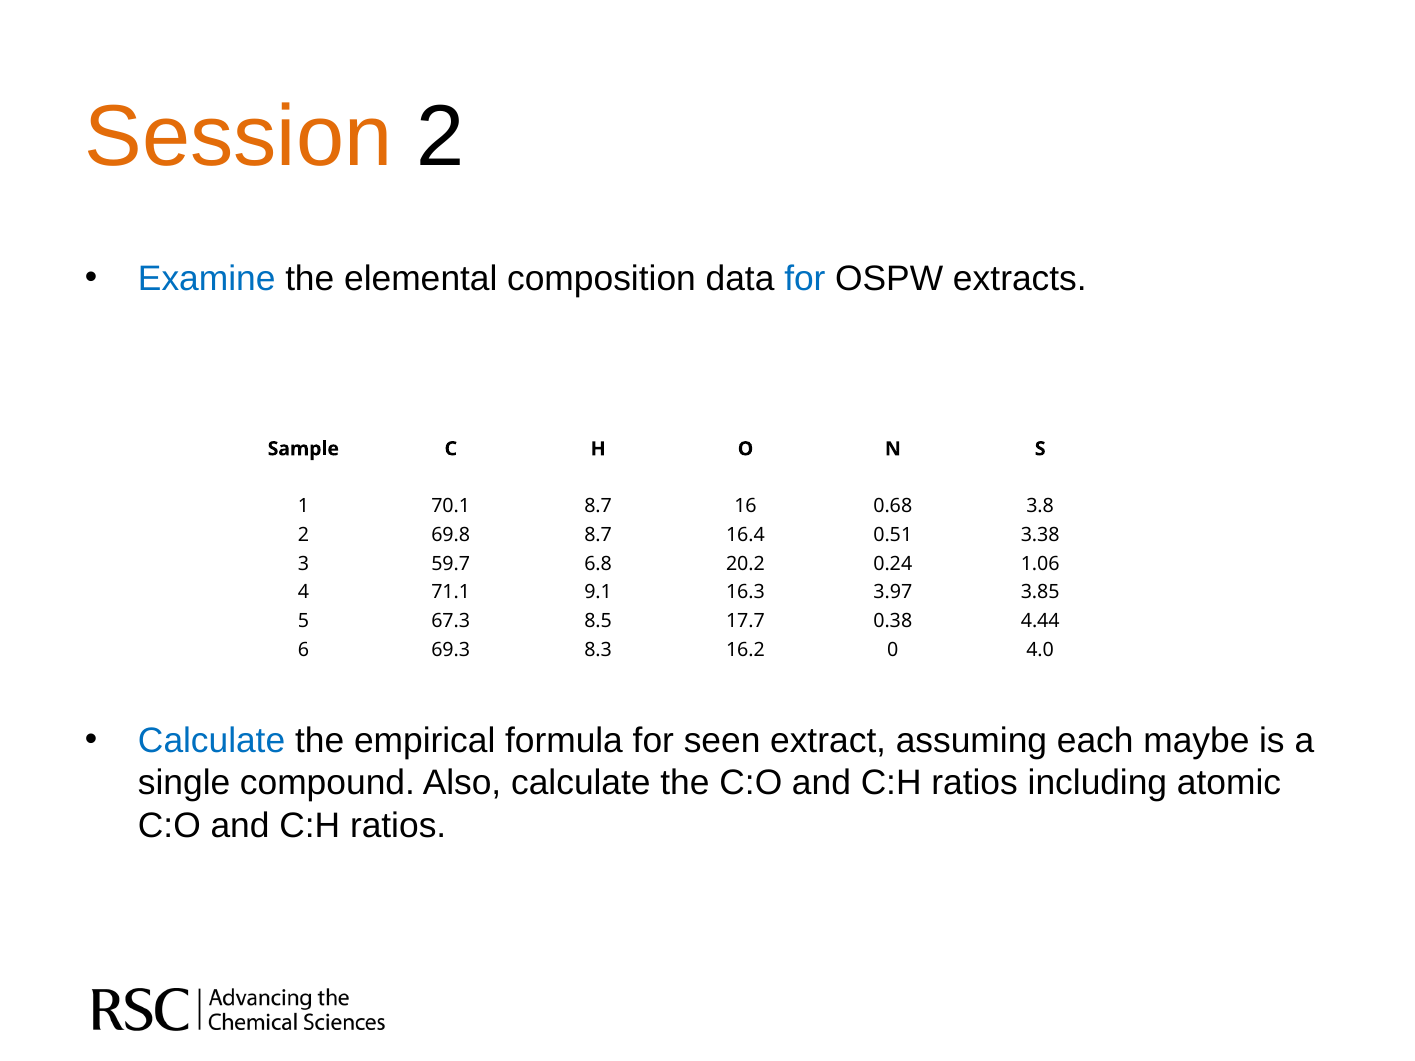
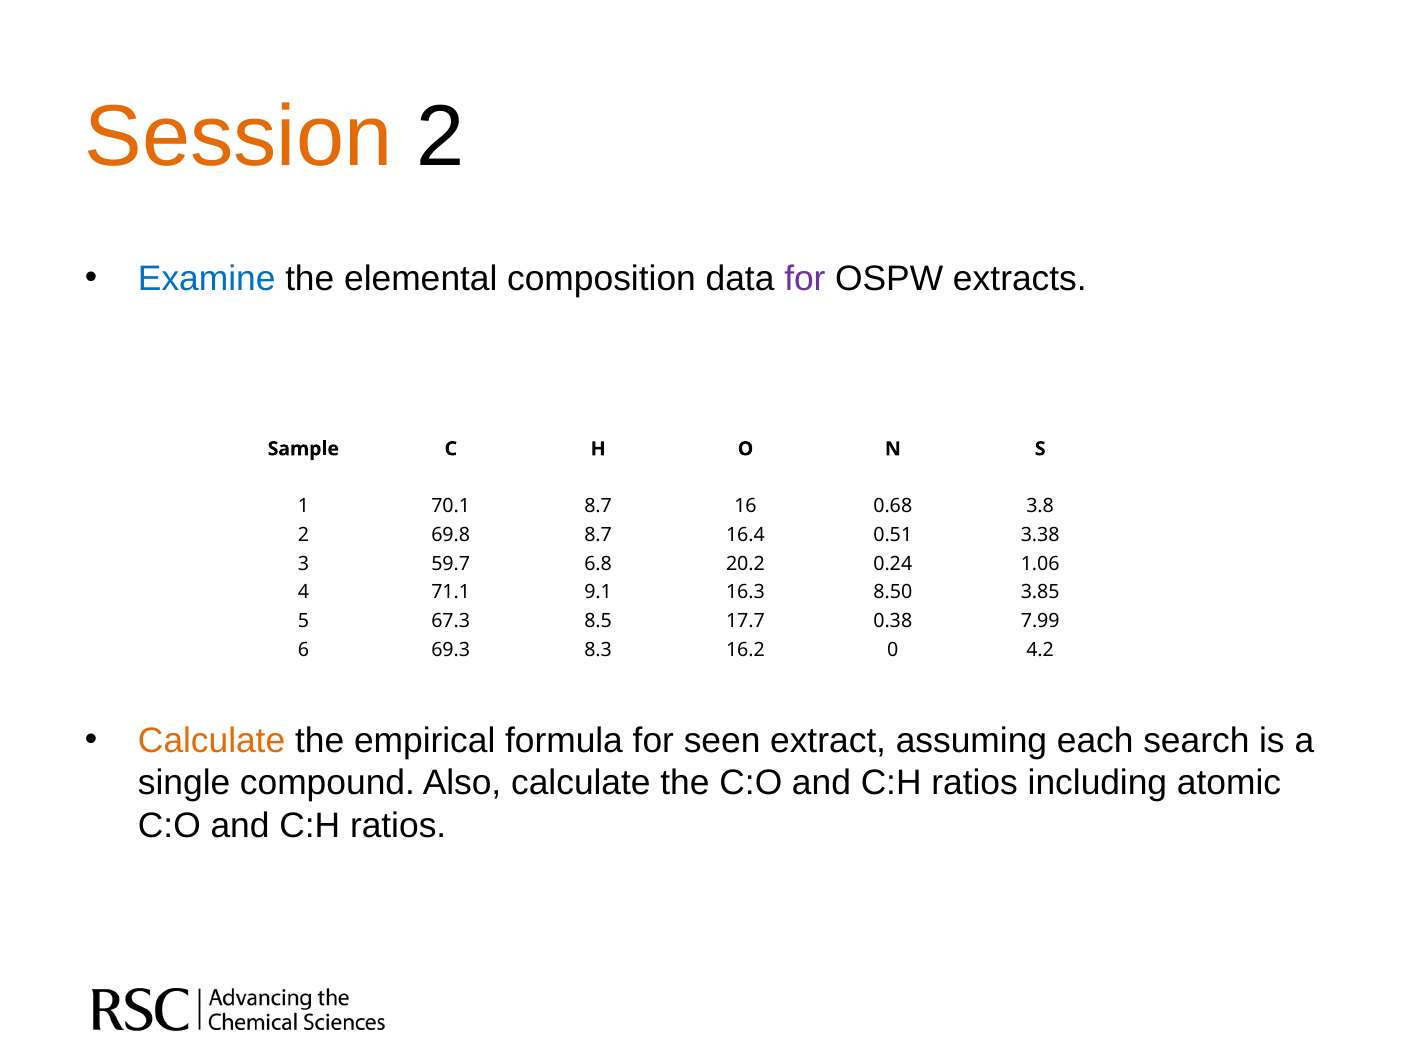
for at (805, 278) colour: blue -> purple
3.97: 3.97 -> 8.50
4.44: 4.44 -> 7.99
4.0: 4.0 -> 4.2
Calculate at (212, 741) colour: blue -> orange
maybe: maybe -> search
